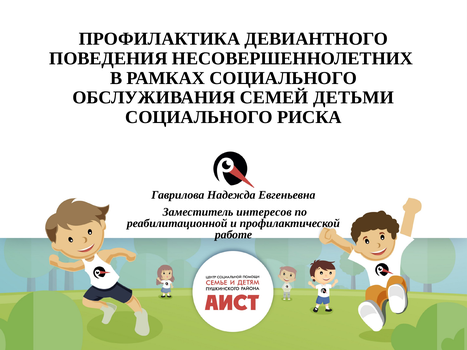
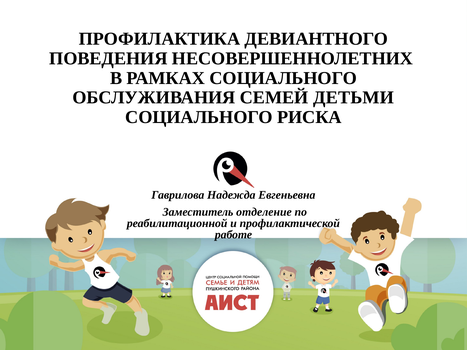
интересов: интересов -> отделение
